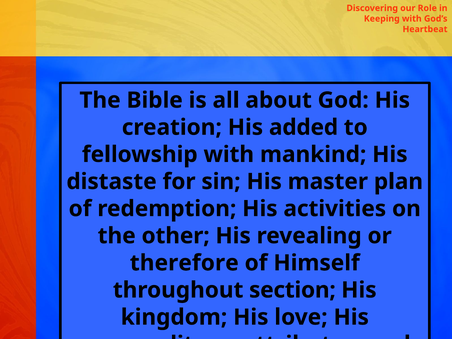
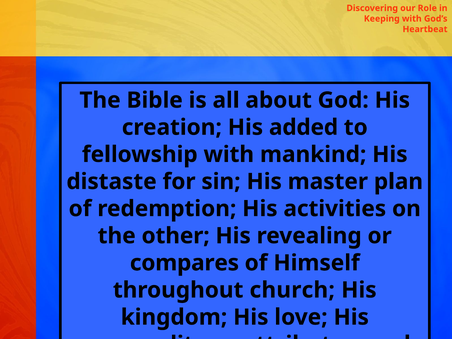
therefore: therefore -> compares
section: section -> church
